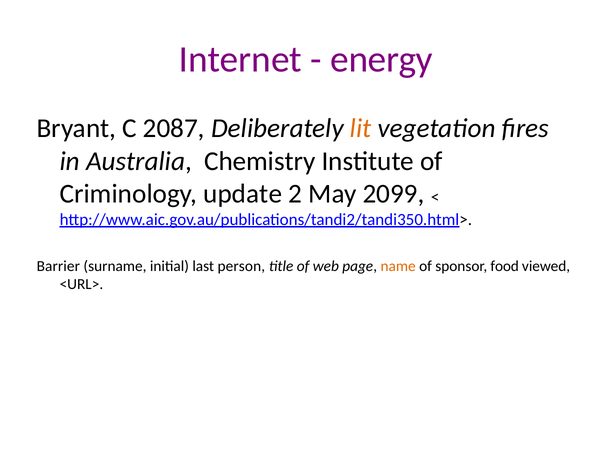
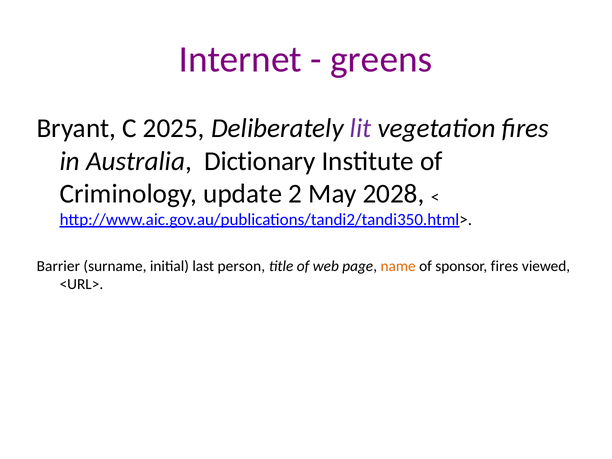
energy: energy -> greens
2087: 2087 -> 2025
lit colour: orange -> purple
Chemistry: Chemistry -> Dictionary
2099: 2099 -> 2028
sponsor food: food -> fires
